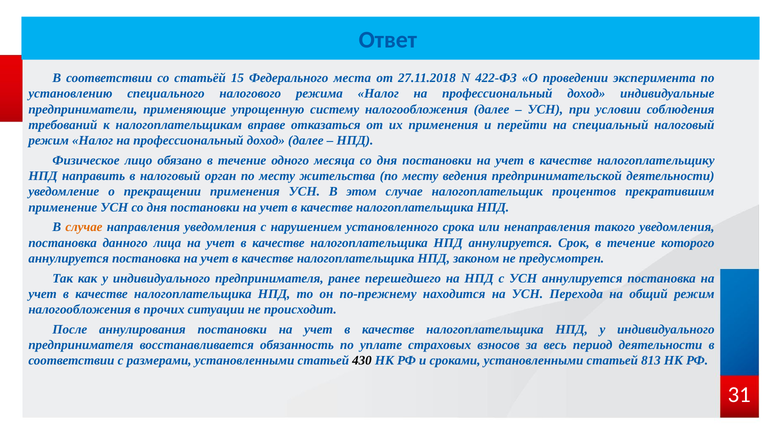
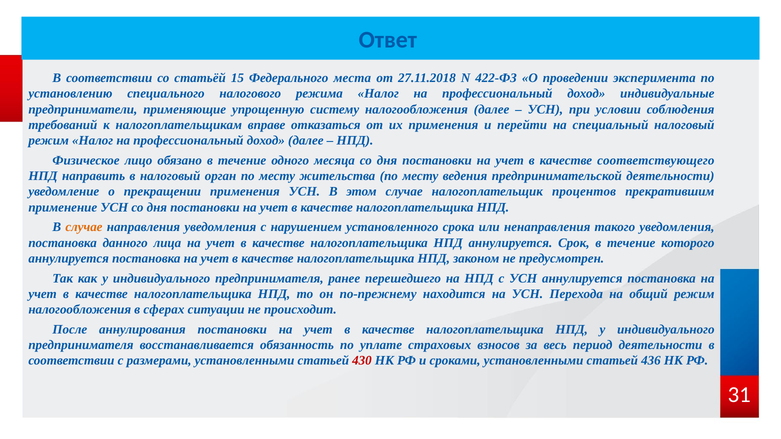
налогоплательщику: налогоплательщику -> соответствующего
прочих: прочих -> сферах
430 colour: black -> red
813: 813 -> 436
